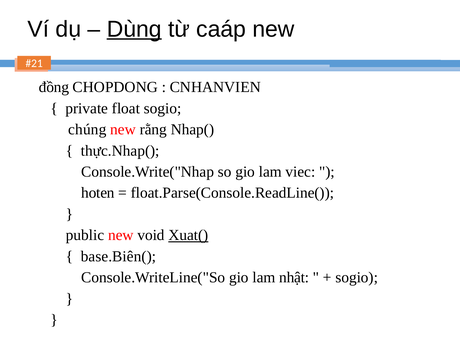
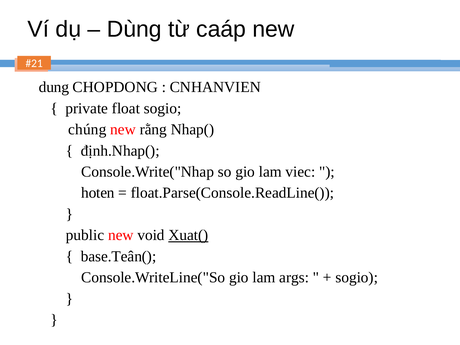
Dùng underline: present -> none
đồng: đồng -> dung
thực.Nhap(: thực.Nhap( -> định.Nhap(
base.Biên(: base.Biên( -> base.Teân(
nhật: nhật -> args
